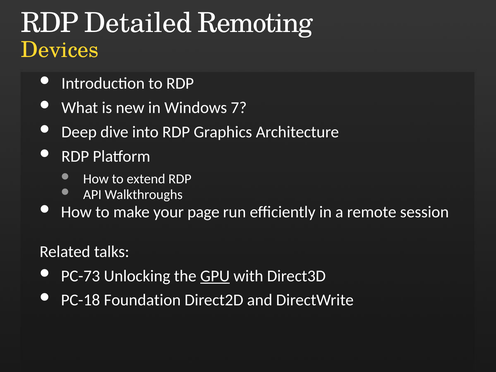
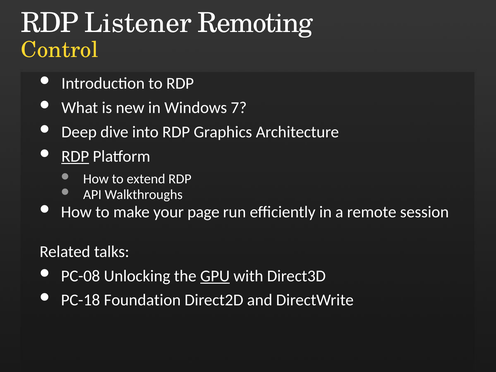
Detailed: Detailed -> Listener
Devices: Devices -> Control
RDP at (75, 156) underline: none -> present
PC-73: PC-73 -> PC-08
